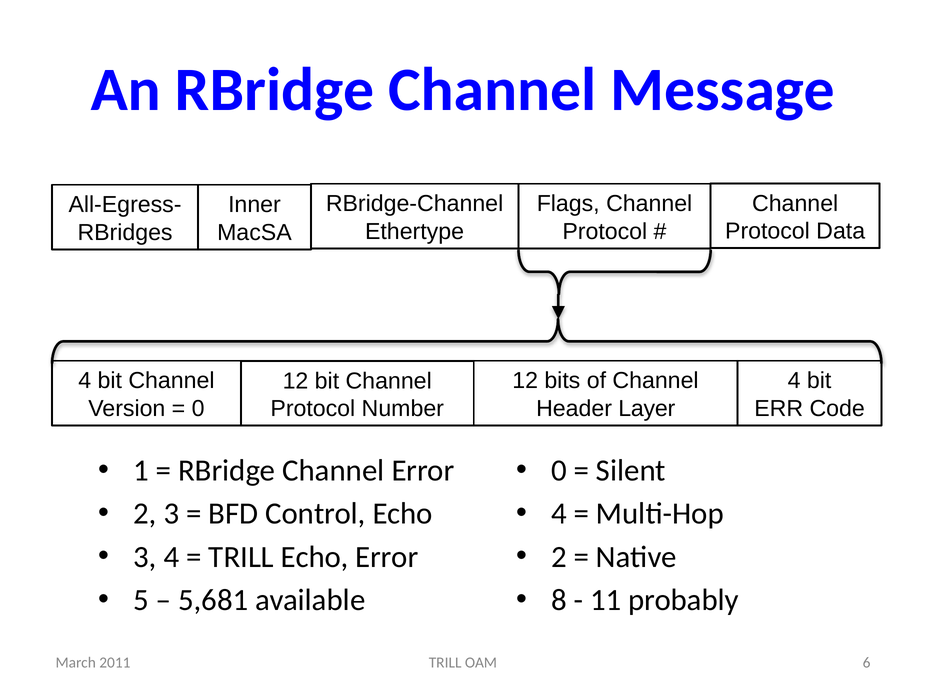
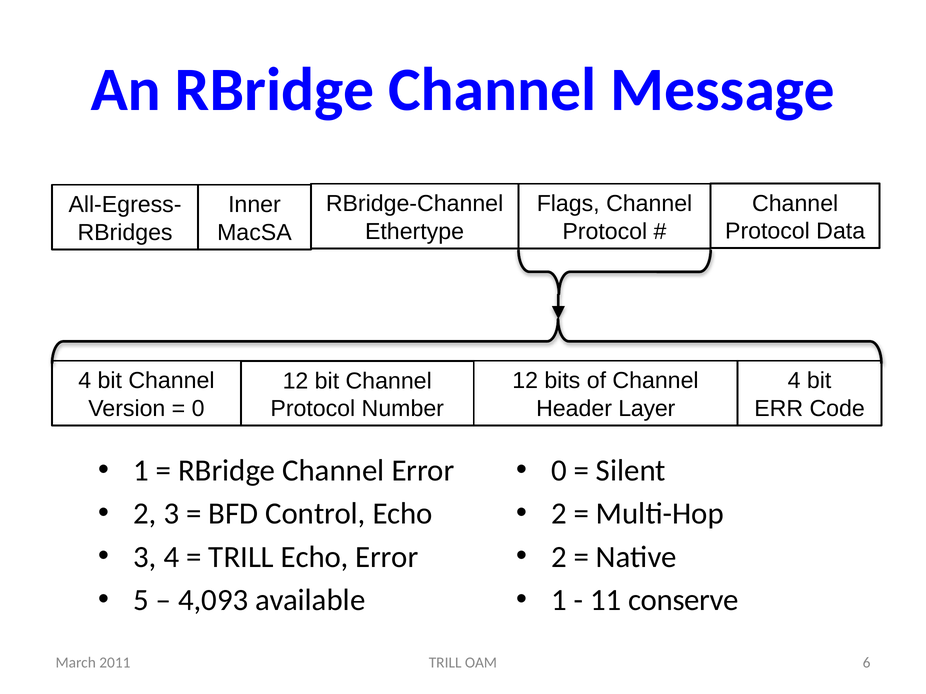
4 at (559, 514): 4 -> 2
5,681: 5,681 -> 4,093
8 at (559, 601): 8 -> 1
probably: probably -> conserve
